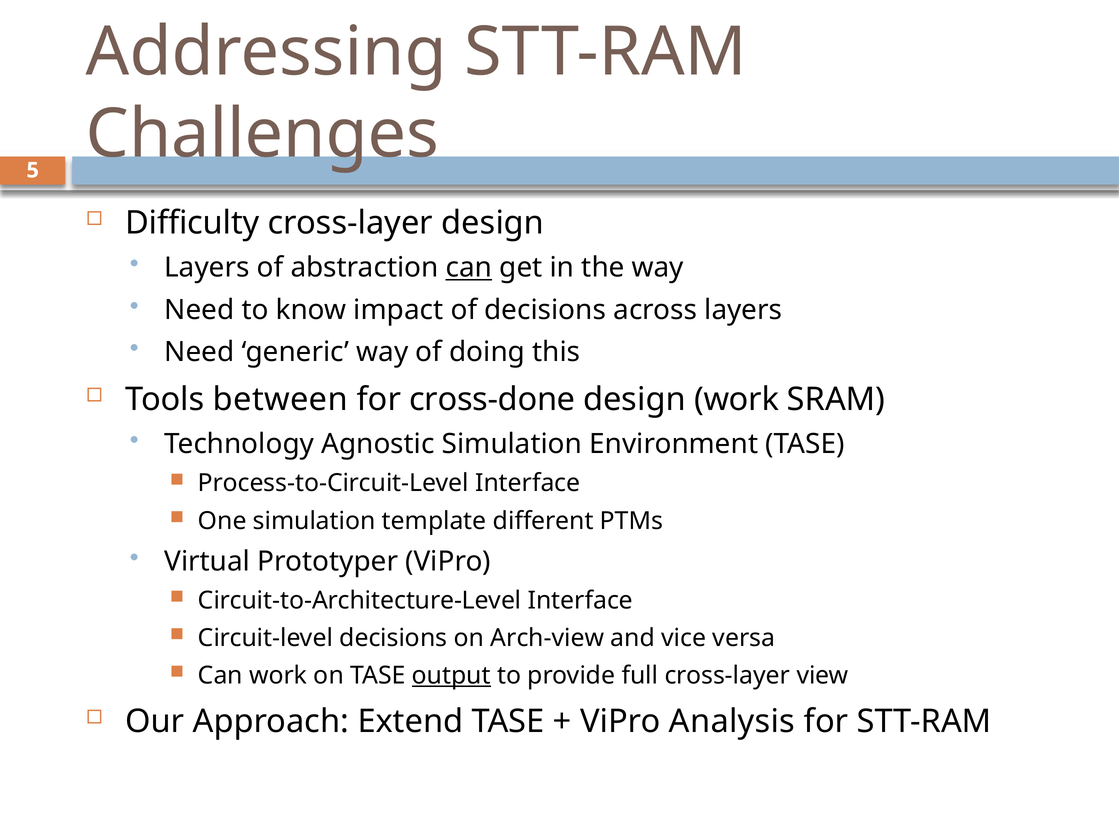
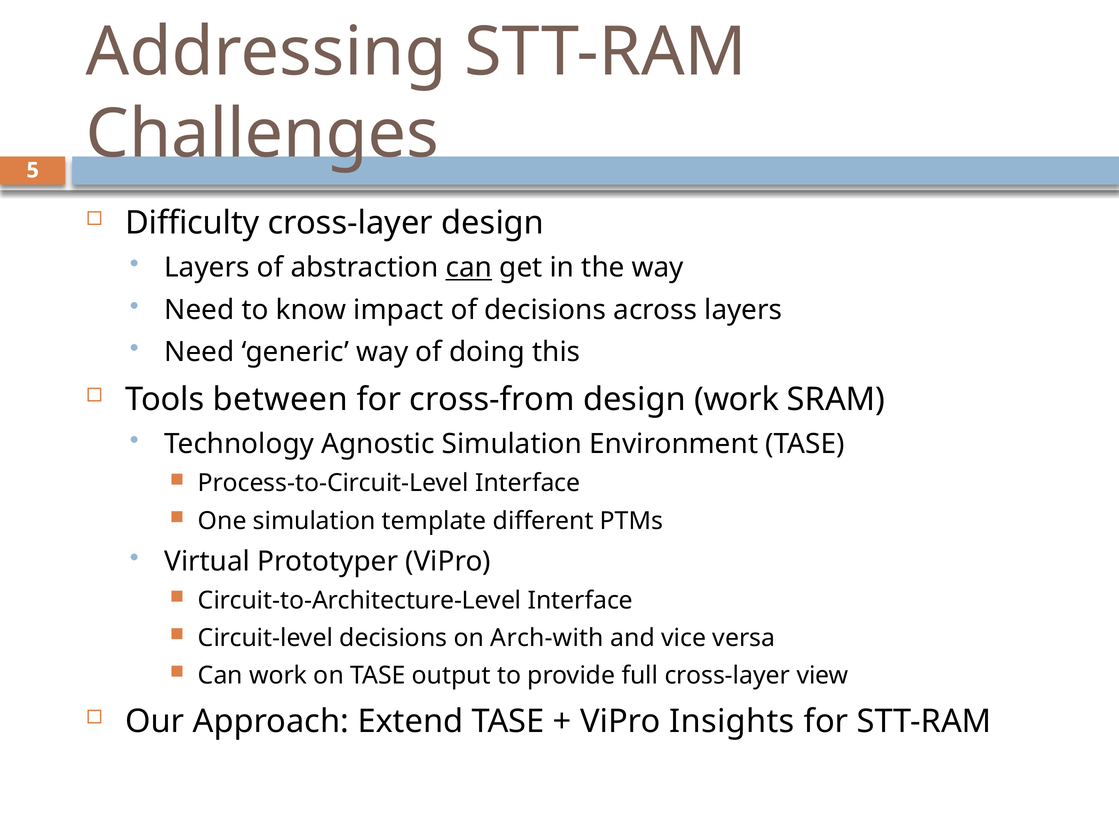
cross-done: cross-done -> cross-from
Arch-view: Arch-view -> Arch-with
output underline: present -> none
Analysis: Analysis -> Insights
